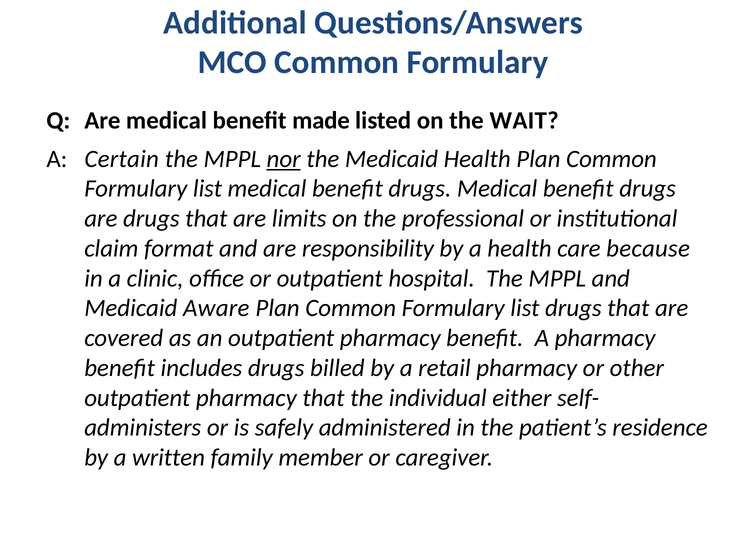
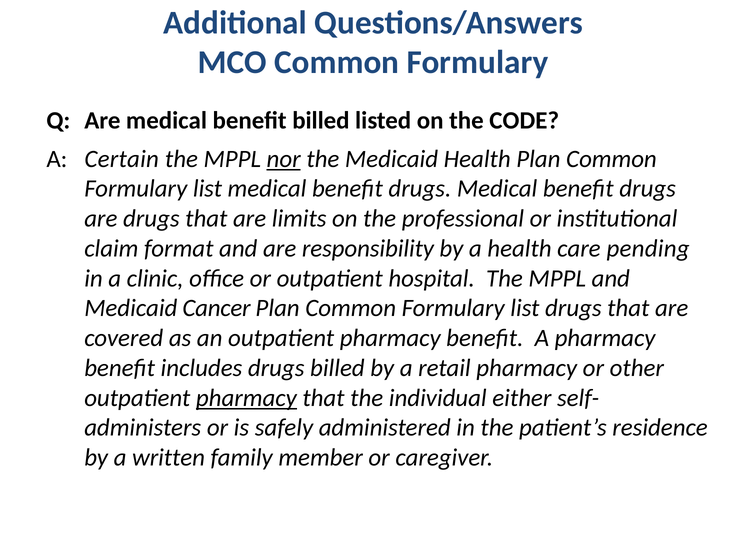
benefit made: made -> billed
WAIT: WAIT -> CODE
because: because -> pending
Aware: Aware -> Cancer
pharmacy at (246, 398) underline: none -> present
